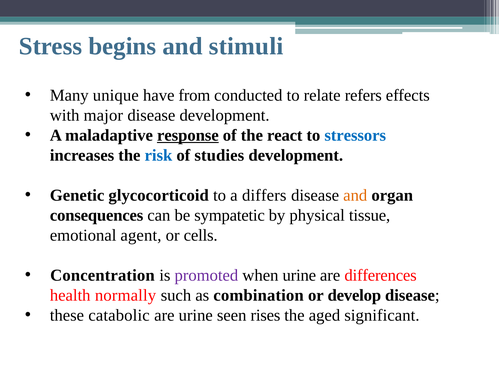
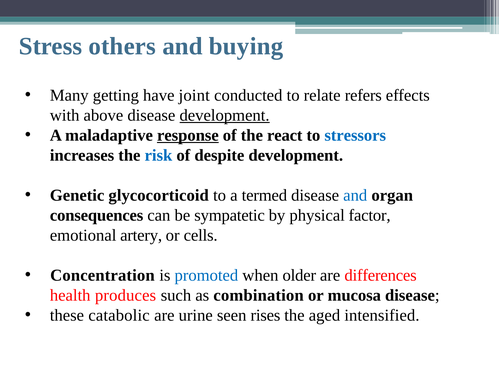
begins: begins -> others
stimuli: stimuli -> buying
unique: unique -> getting
from: from -> joint
major: major -> above
development at (225, 115) underline: none -> present
studies: studies -> despite
differs: differs -> termed
and at (355, 195) colour: orange -> blue
tissue: tissue -> factor
agent: agent -> artery
promoted colour: purple -> blue
when urine: urine -> older
normally: normally -> produces
develop: develop -> mucosa
significant: significant -> intensified
